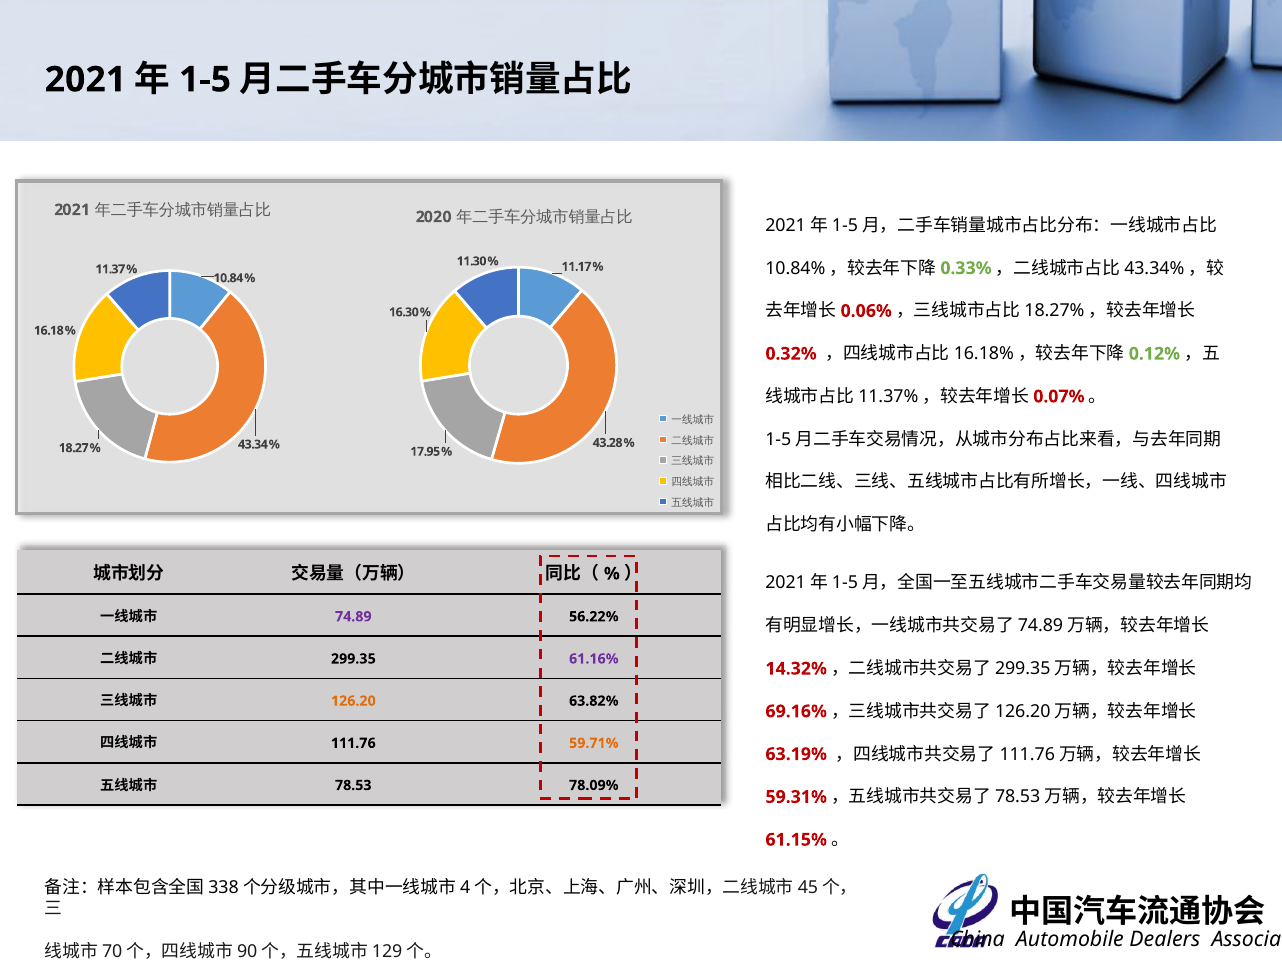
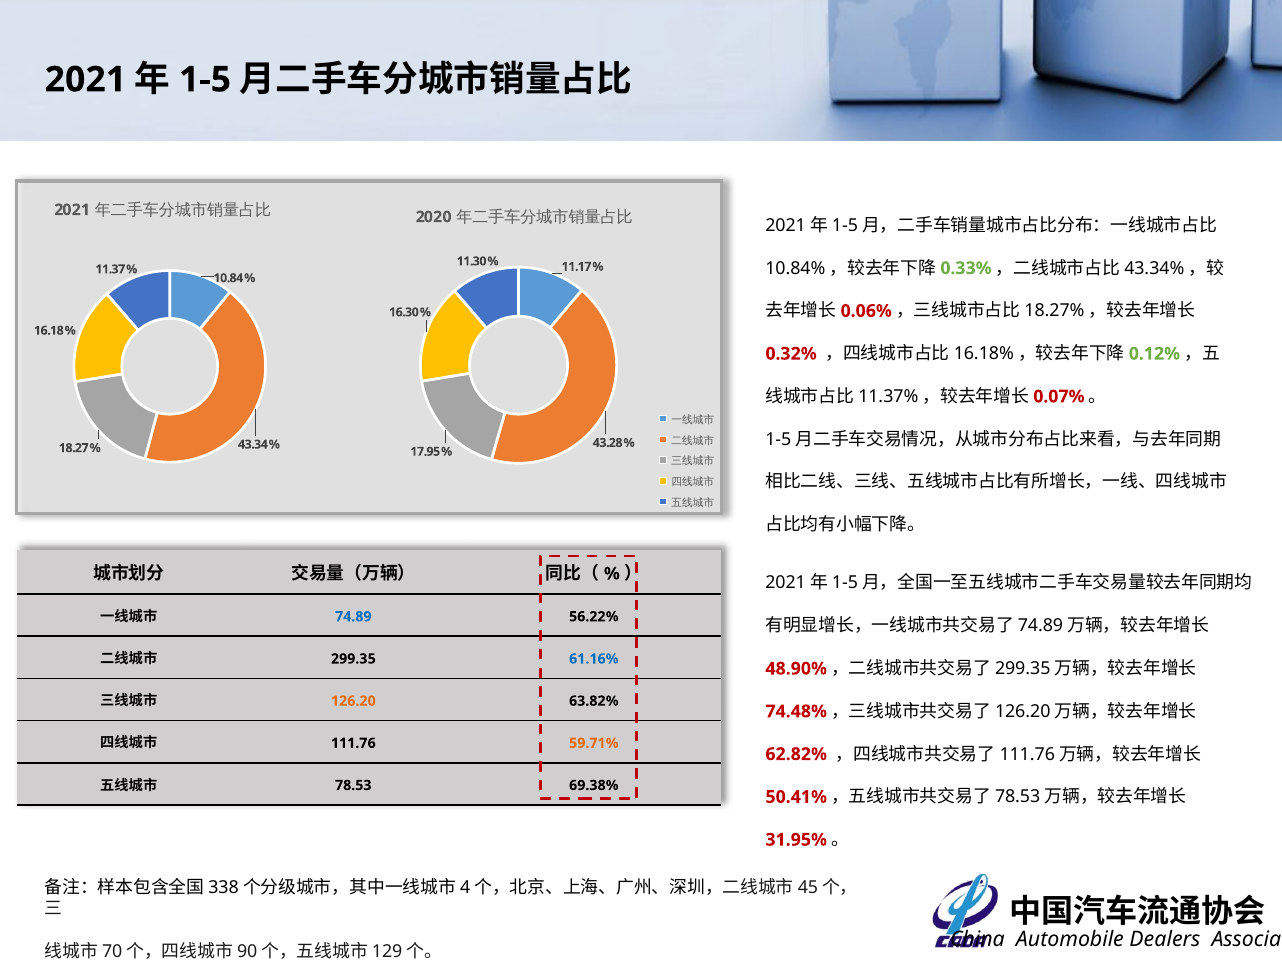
74.89 colour: purple -> blue
61.16% colour: purple -> blue
14.32%: 14.32% -> 48.90%
69.16%: 69.16% -> 74.48%
63.19%: 63.19% -> 62.82%
78.09%: 78.09% -> 69.38%
59.31%: 59.31% -> 50.41%
61.15%: 61.15% -> 31.95%
